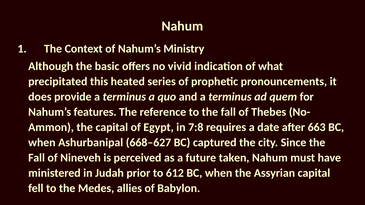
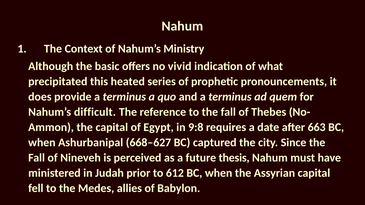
features: features -> difficult
7:8: 7:8 -> 9:8
taken: taken -> thesis
